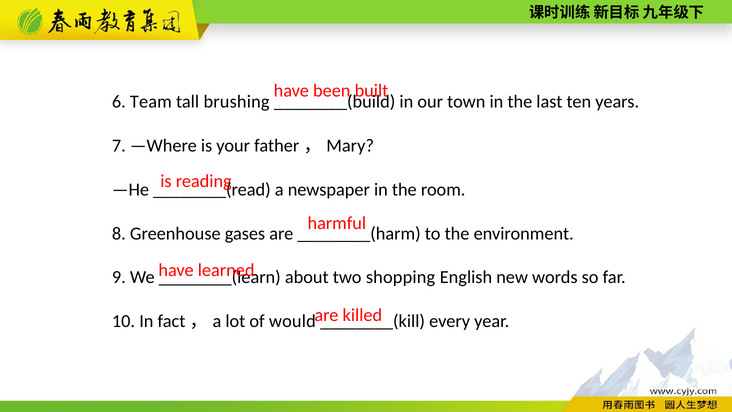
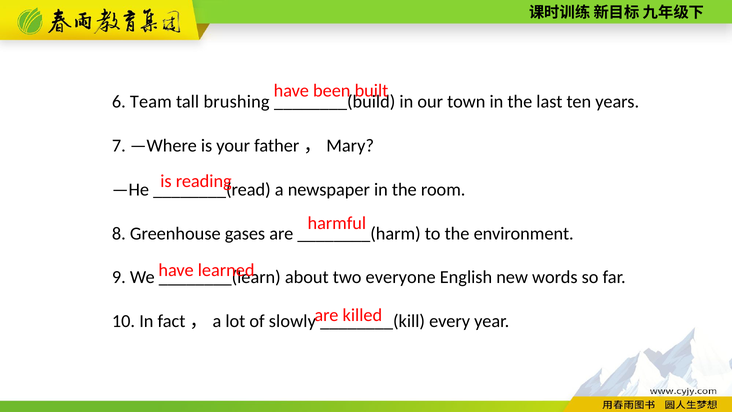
shopping: shopping -> everyone
would: would -> slowly
